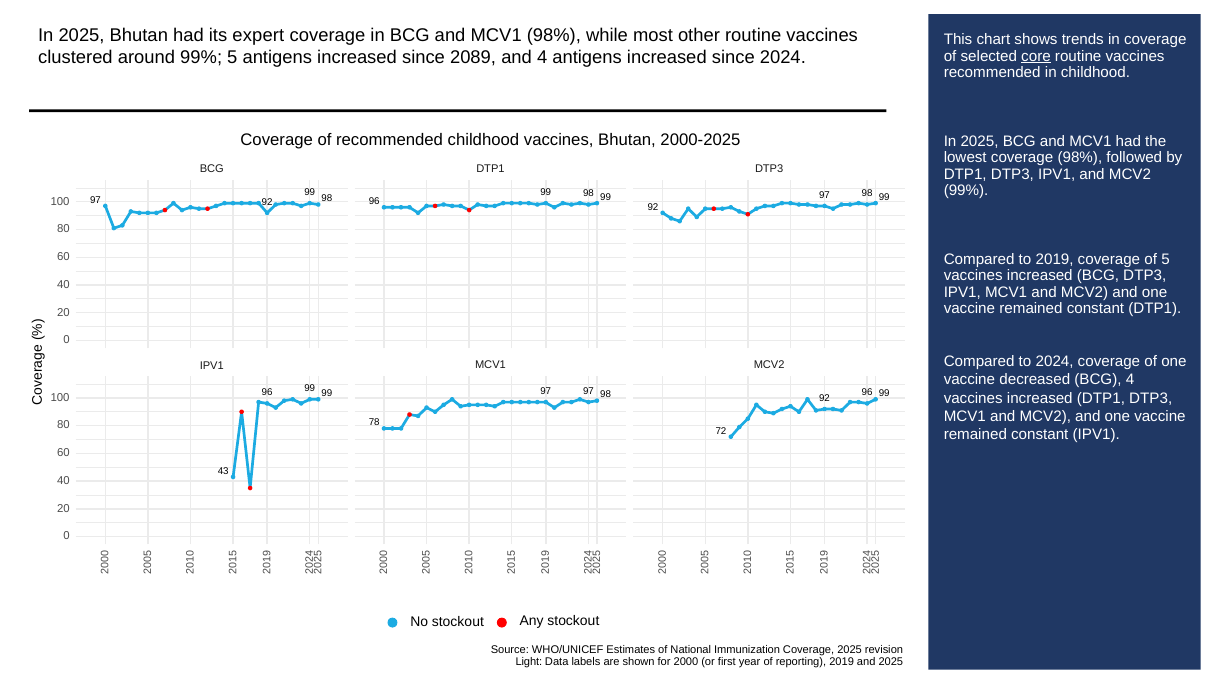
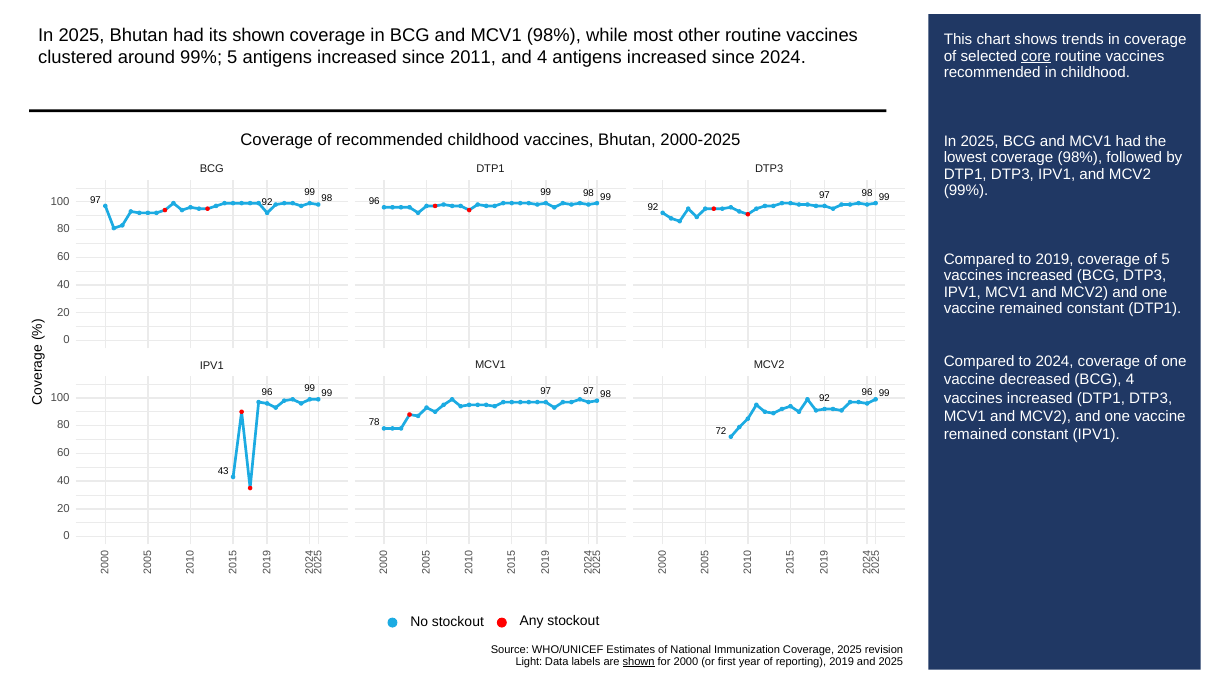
its expert: expert -> shown
2089: 2089 -> 2011
shown at (639, 662) underline: none -> present
